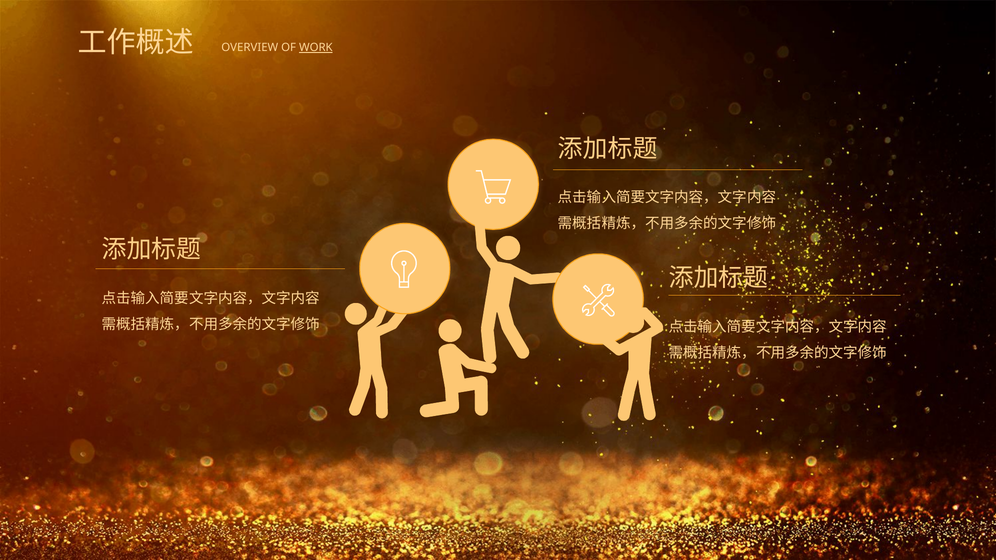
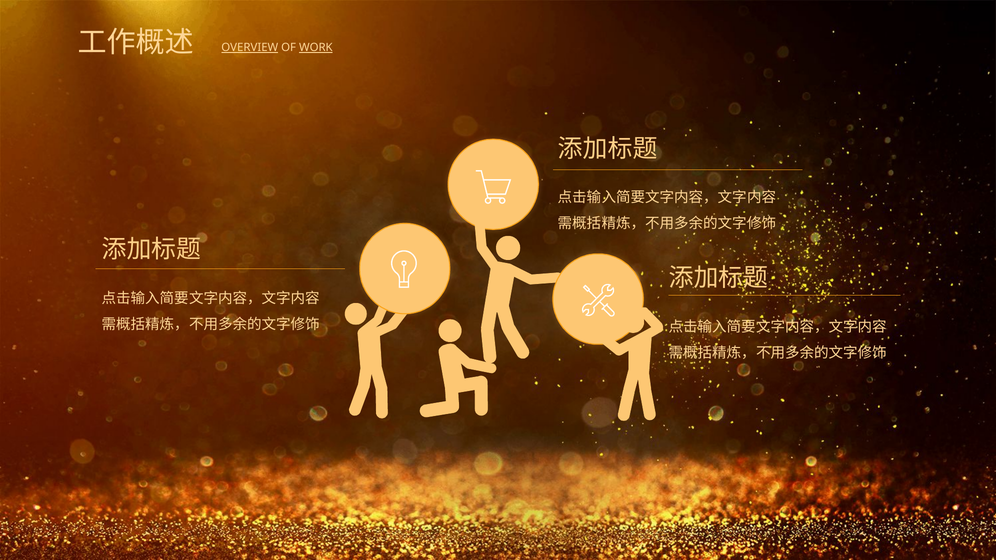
OVERVIEW underline: none -> present
